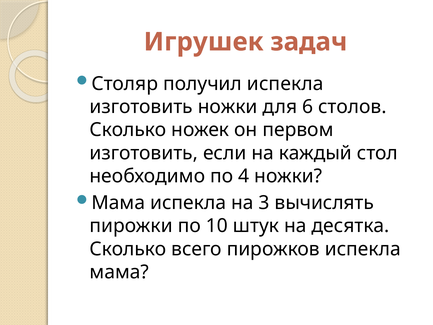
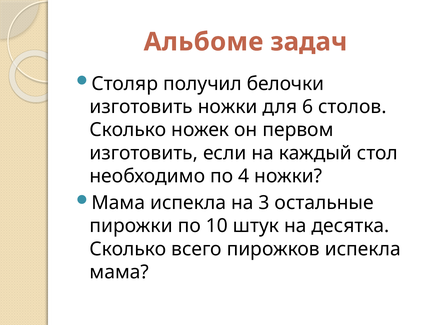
Игрушек: Игрушек -> Альбоме
получил испекла: испекла -> белочки
вычислять: вычислять -> остальные
